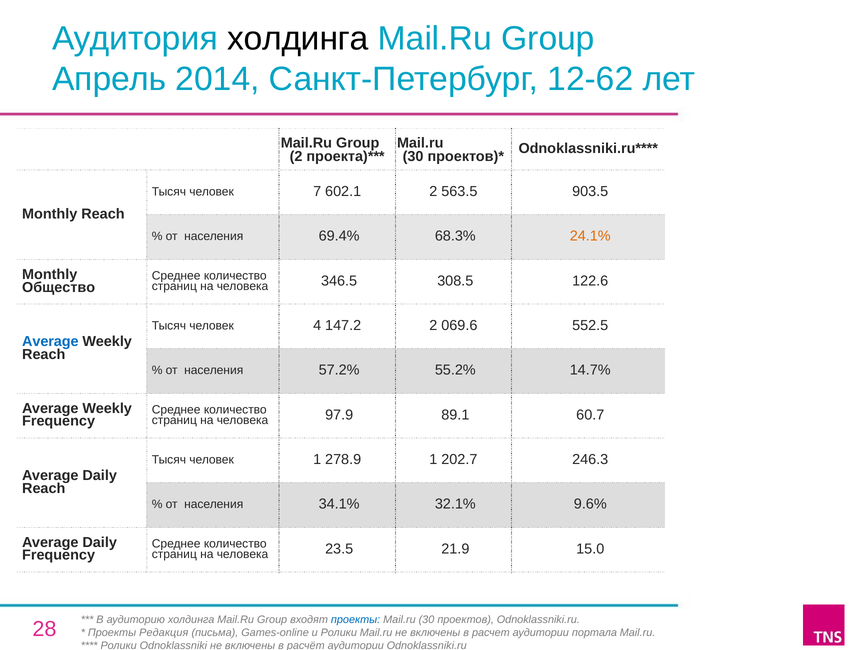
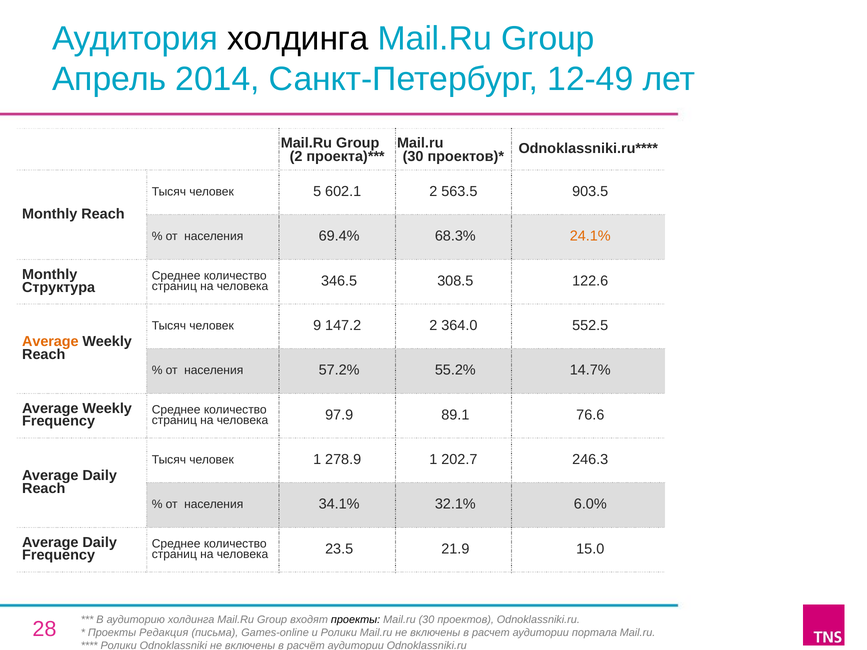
12-62: 12-62 -> 12-49
7: 7 -> 5
Общество: Общество -> Структура
4: 4 -> 9
069.6: 069.6 -> 364.0
Average at (50, 341) colour: blue -> orange
60.7: 60.7 -> 76.6
9.6%: 9.6% -> 6.0%
проекты at (356, 620) colour: blue -> black
